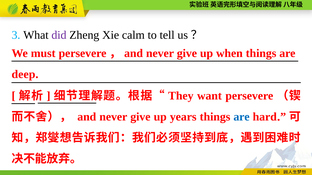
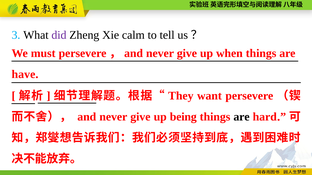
deep: deep -> have
years: years -> being
are at (242, 117) colour: blue -> black
